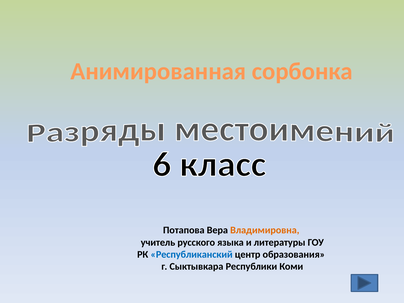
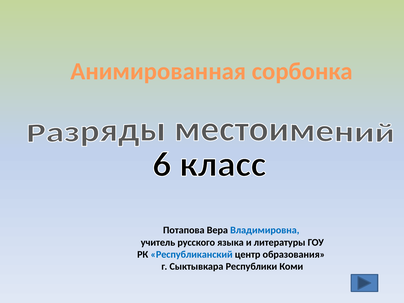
Владимировна colour: orange -> blue
